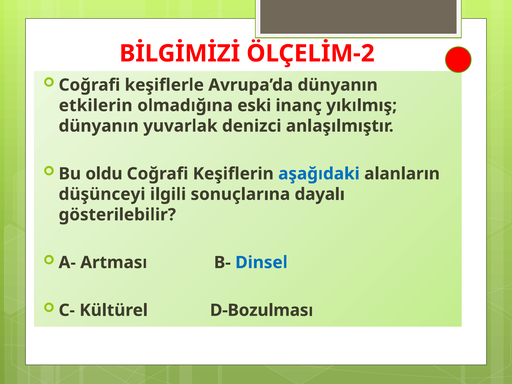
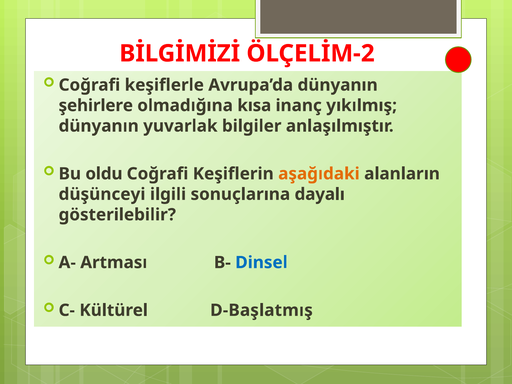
etkilerin: etkilerin -> şehirlere
eski: eski -> kısa
denizci: denizci -> bilgiler
aşağıdaki colour: blue -> orange
D-Bozulması: D-Bozulması -> D-Başlatmış
